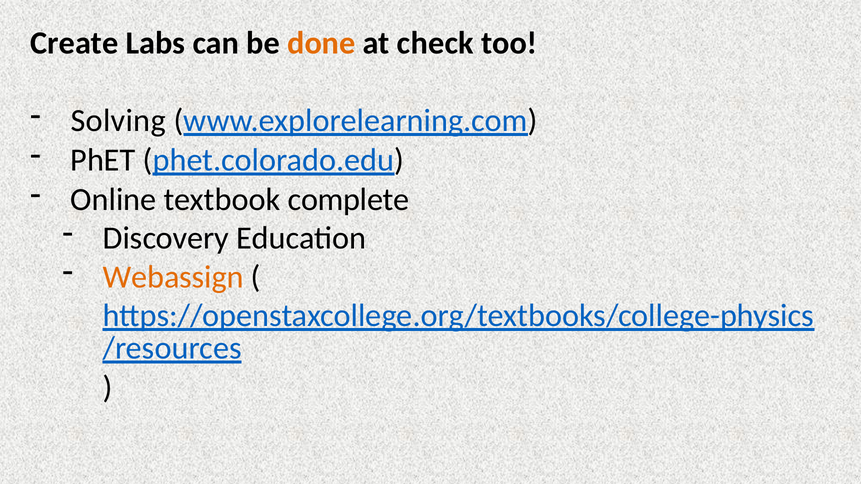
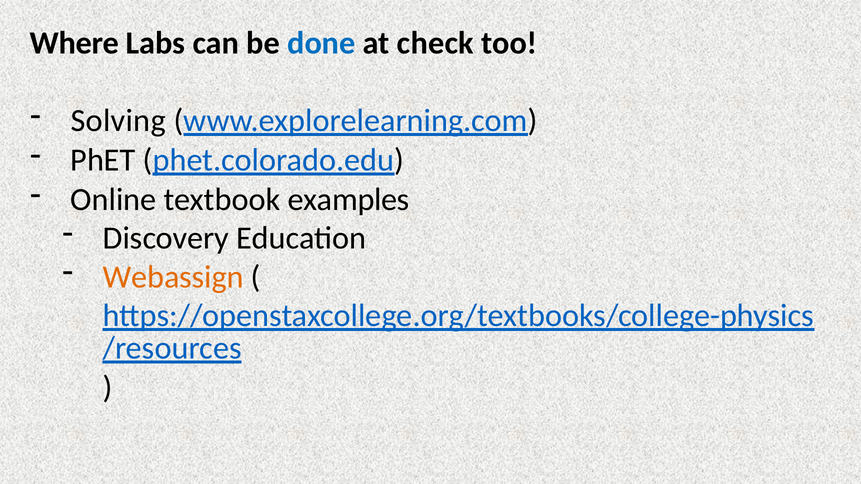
Create: Create -> Where
done colour: orange -> blue
complete: complete -> examples
